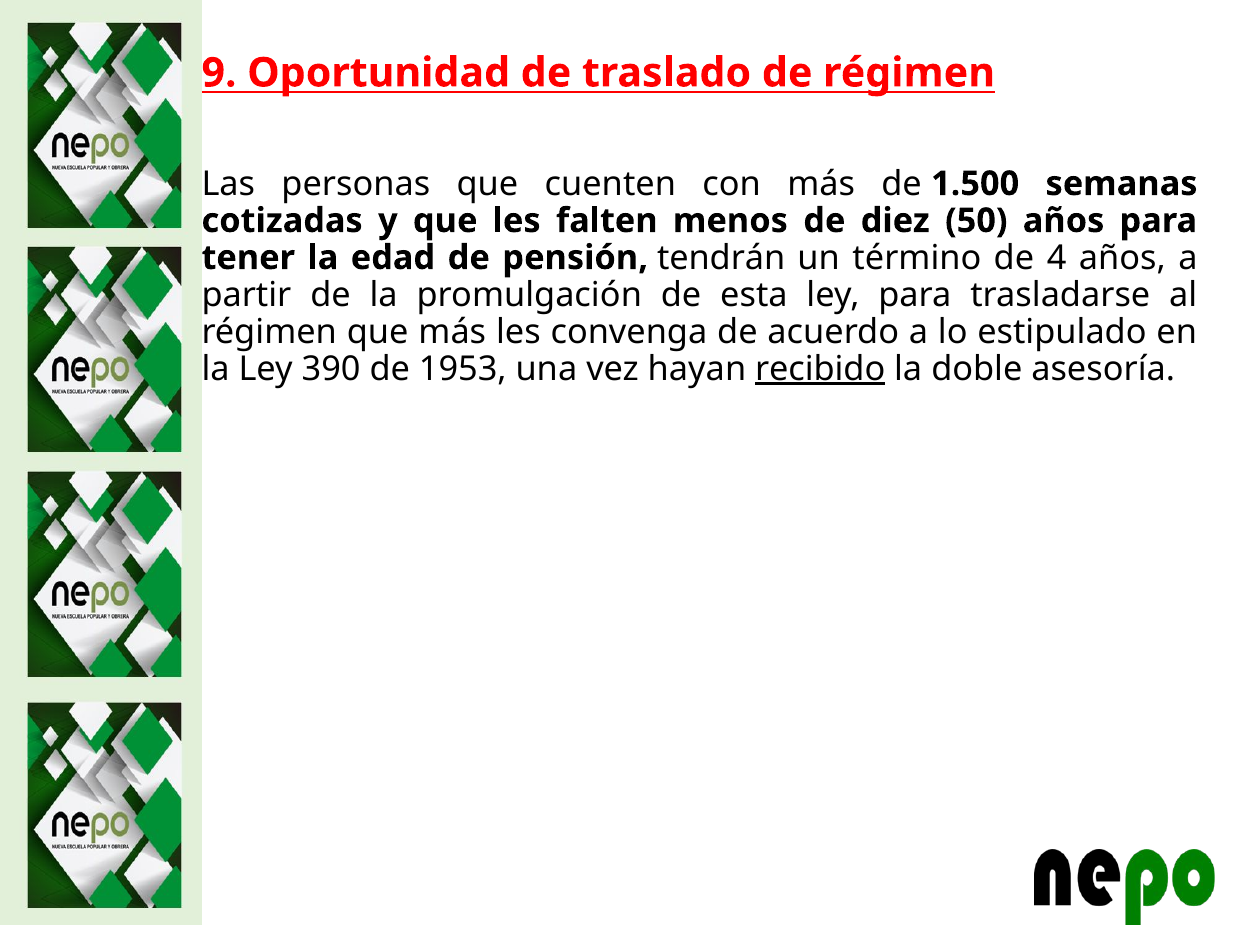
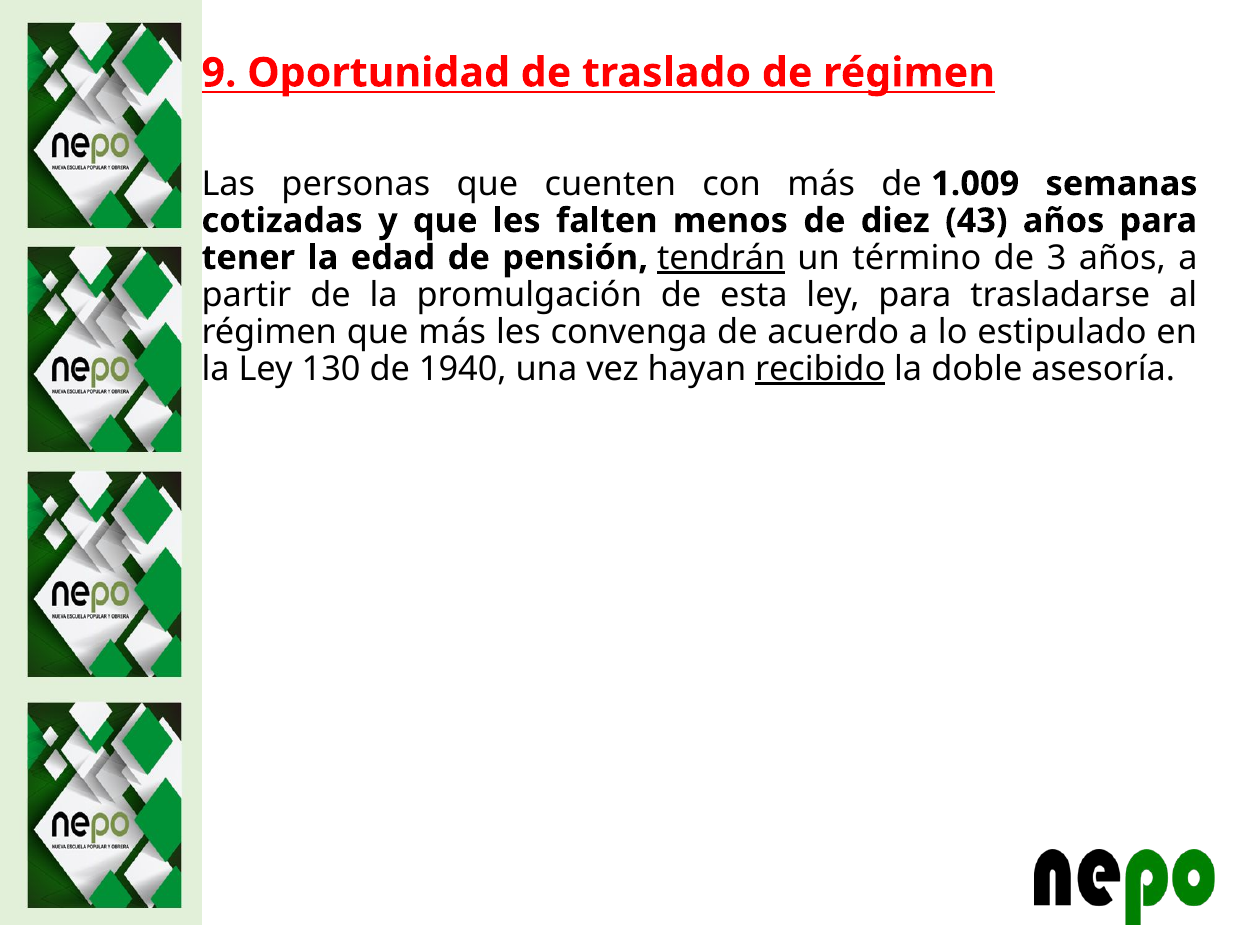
1.500: 1.500 -> 1.009
50: 50 -> 43
tendrán underline: none -> present
4: 4 -> 3
390: 390 -> 130
1953: 1953 -> 1940
